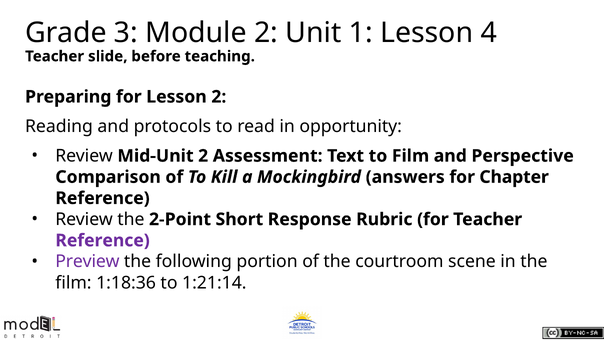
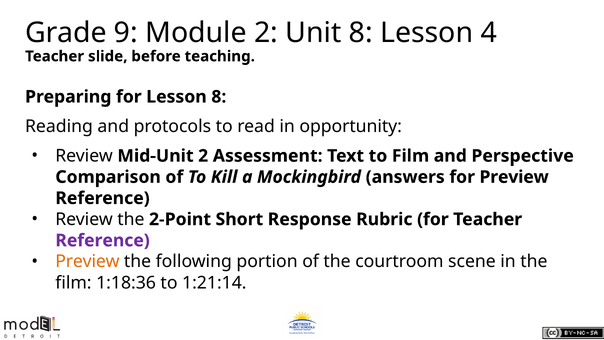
3: 3 -> 9
Unit 1: 1 -> 8
Lesson 2: 2 -> 8
for Chapter: Chapter -> Preview
Preview at (87, 261) colour: purple -> orange
